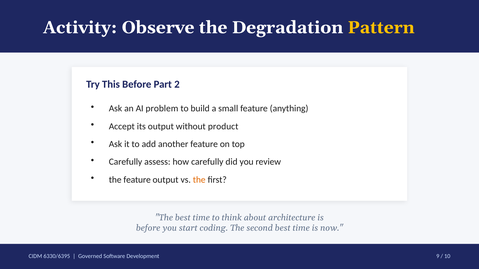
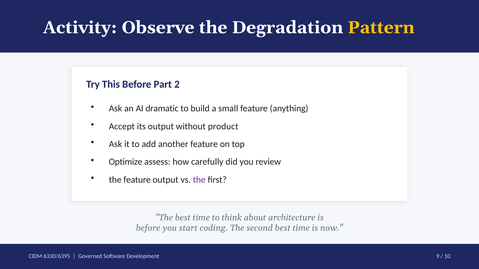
problem: problem -> dramatic
Carefully at (126, 162): Carefully -> Optimize
the at (199, 180) colour: orange -> purple
